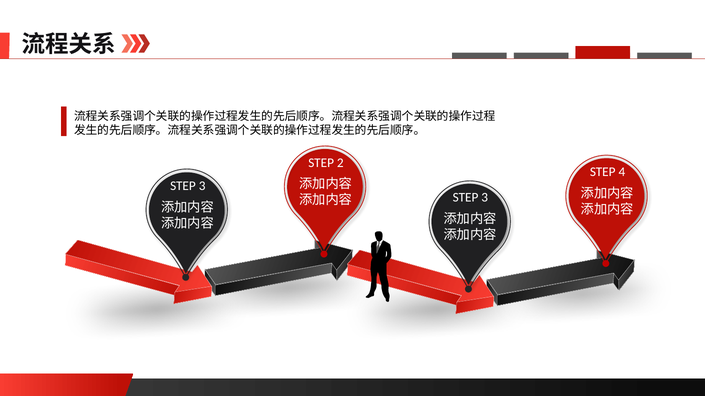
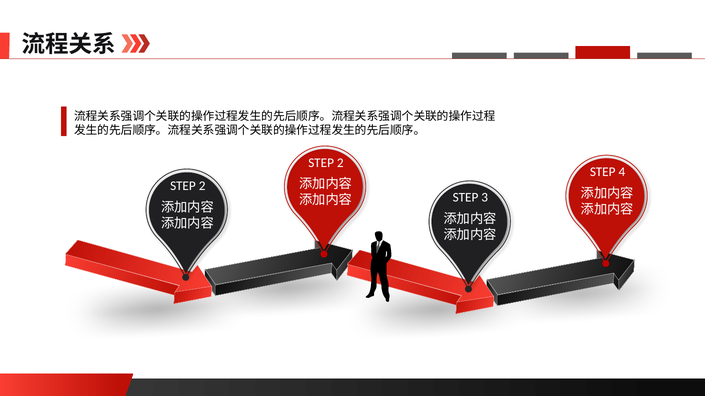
3 at (202, 186): 3 -> 2
